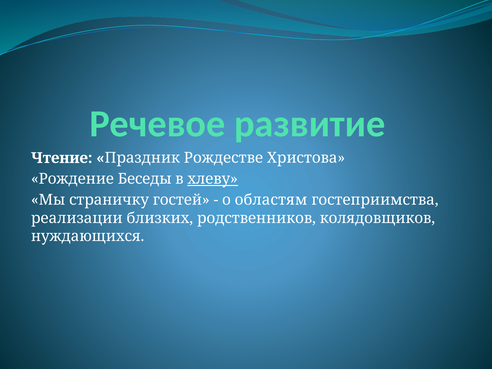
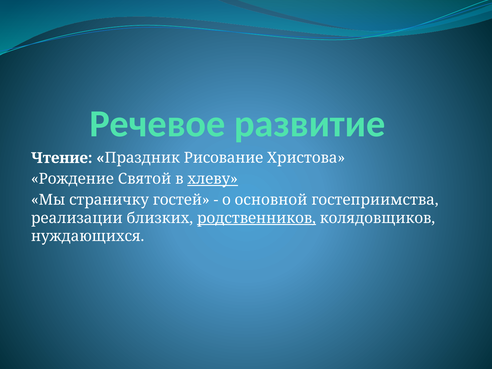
Рождестве: Рождестве -> Рисование
Беседы: Беседы -> Святой
областям: областям -> основной
родственников underline: none -> present
